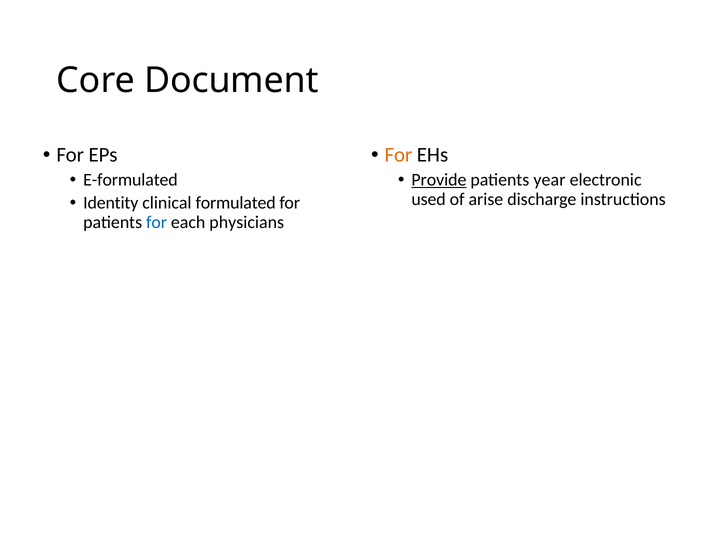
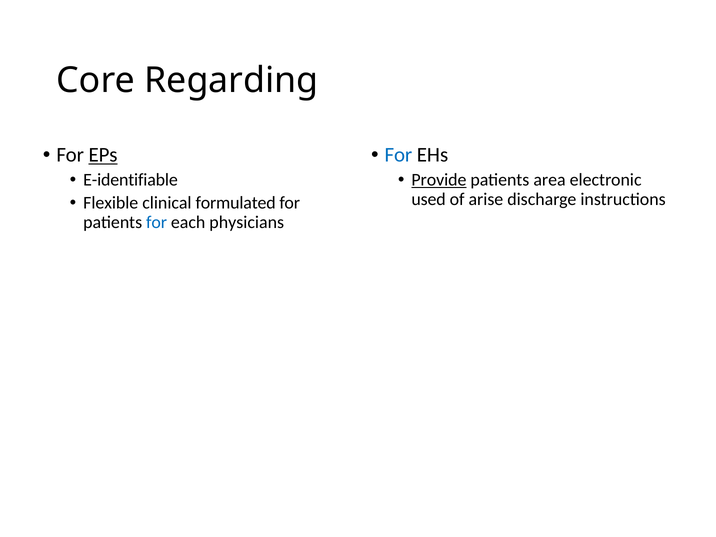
Document: Document -> Regarding
EPs underline: none -> present
For at (398, 155) colour: orange -> blue
E-formulated: E-formulated -> E-identifiable
year: year -> area
Identity: Identity -> Flexible
